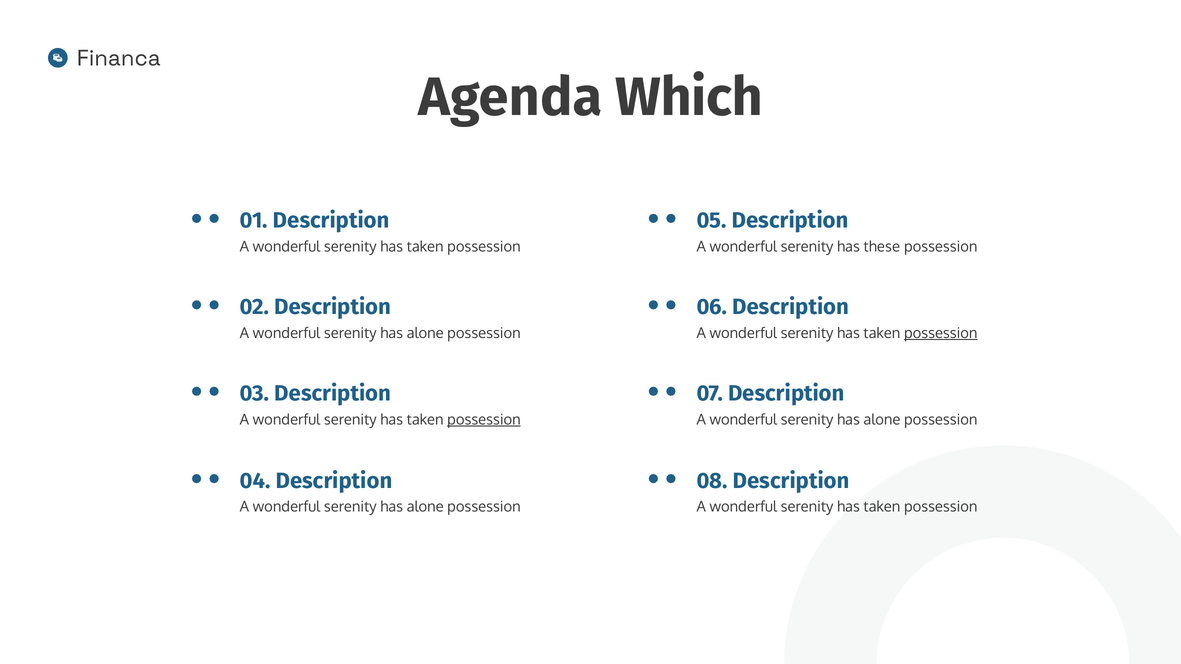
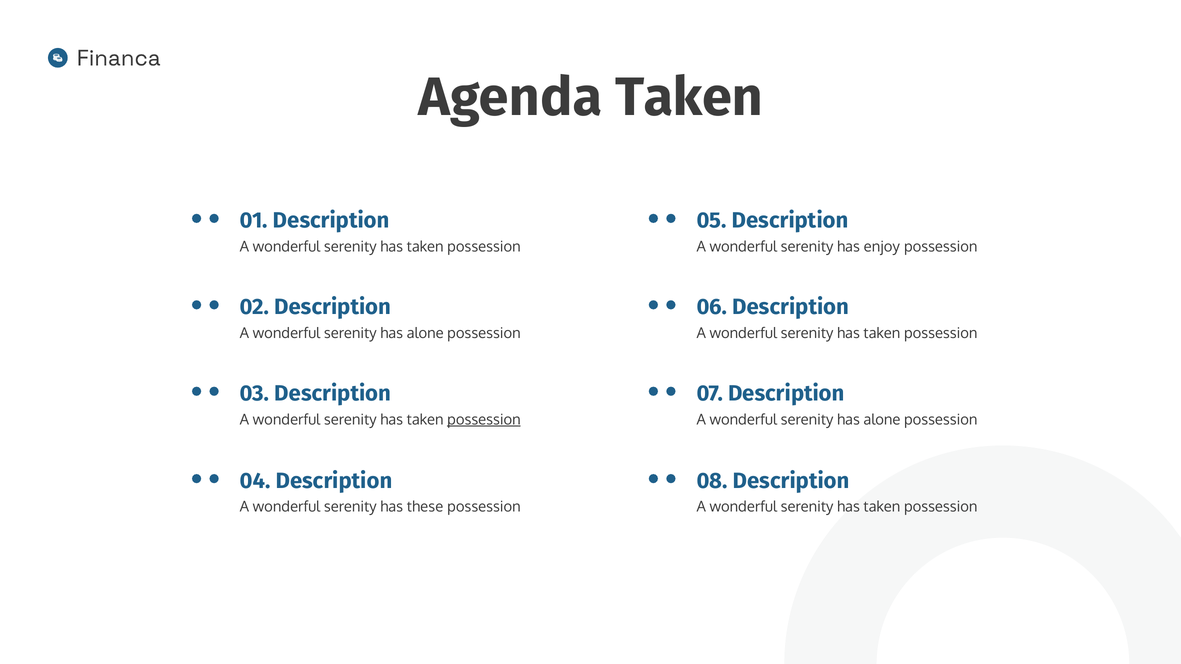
Agenda Which: Which -> Taken
these: these -> enjoy
possession at (941, 333) underline: present -> none
alone at (425, 507): alone -> these
